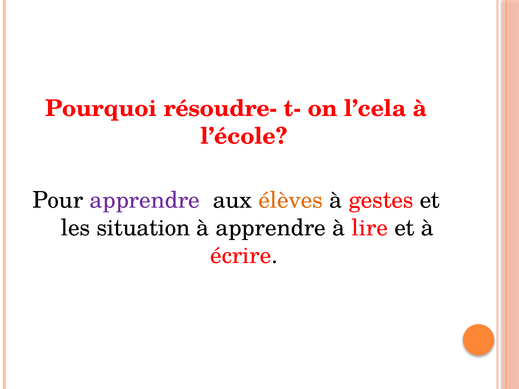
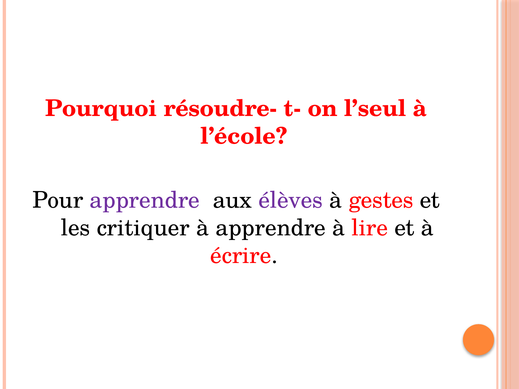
l’cela: l’cela -> l’seul
élèves colour: orange -> purple
situation: situation -> critiquer
